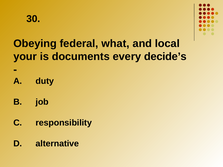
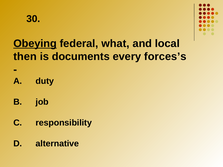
Obeying underline: none -> present
your: your -> then
decide’s: decide’s -> forces’s
